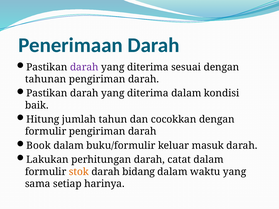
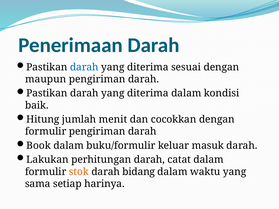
darah at (84, 67) colour: purple -> blue
tahunan: tahunan -> maupun
tahun: tahun -> menit
